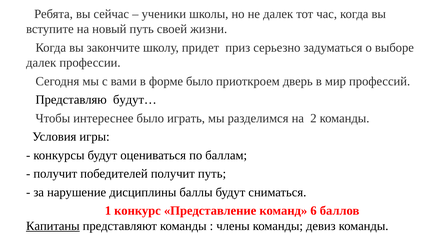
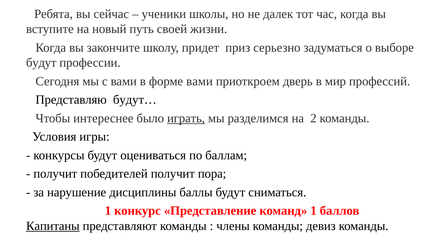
далек at (41, 63): далек -> будут
форме было: было -> вами
играть underline: none -> present
получит путь: путь -> пора
команд 6: 6 -> 1
